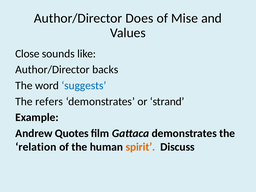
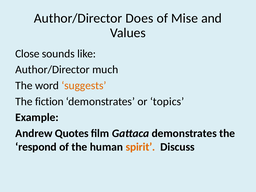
backs: backs -> much
suggests colour: blue -> orange
refers: refers -> fiction
strand: strand -> topics
relation: relation -> respond
